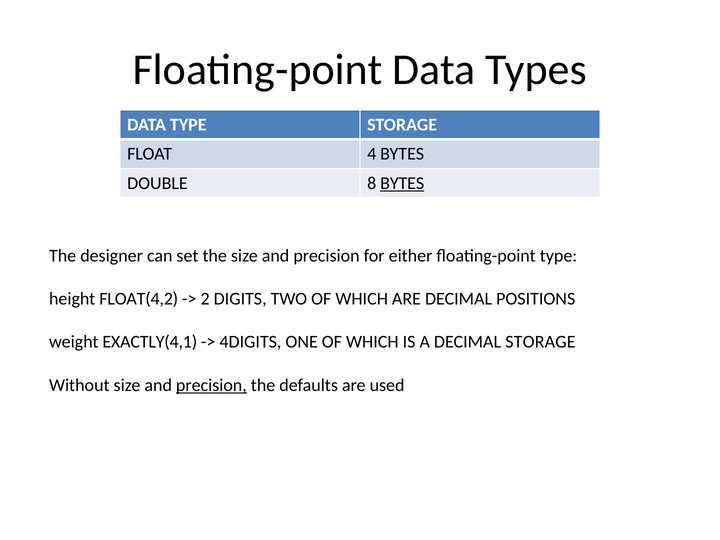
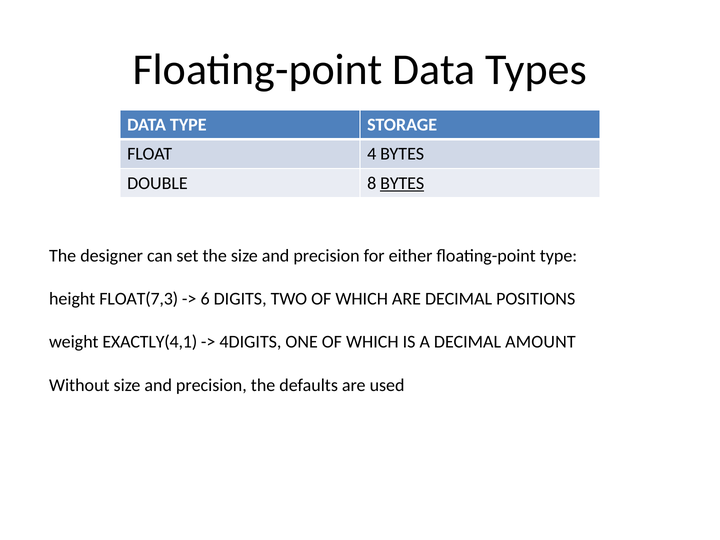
FLOAT(4,2: FLOAT(4,2 -> FLOAT(7,3
2: 2 -> 6
DECIMAL STORAGE: STORAGE -> AMOUNT
precision at (211, 385) underline: present -> none
